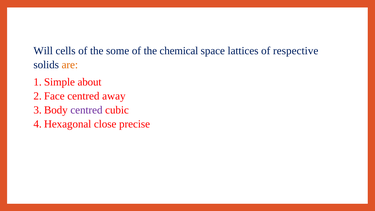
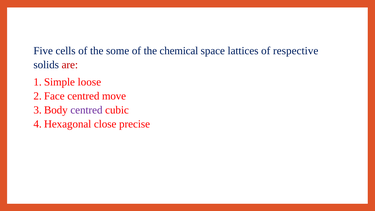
Will: Will -> Five
are colour: orange -> red
about: about -> loose
away: away -> move
